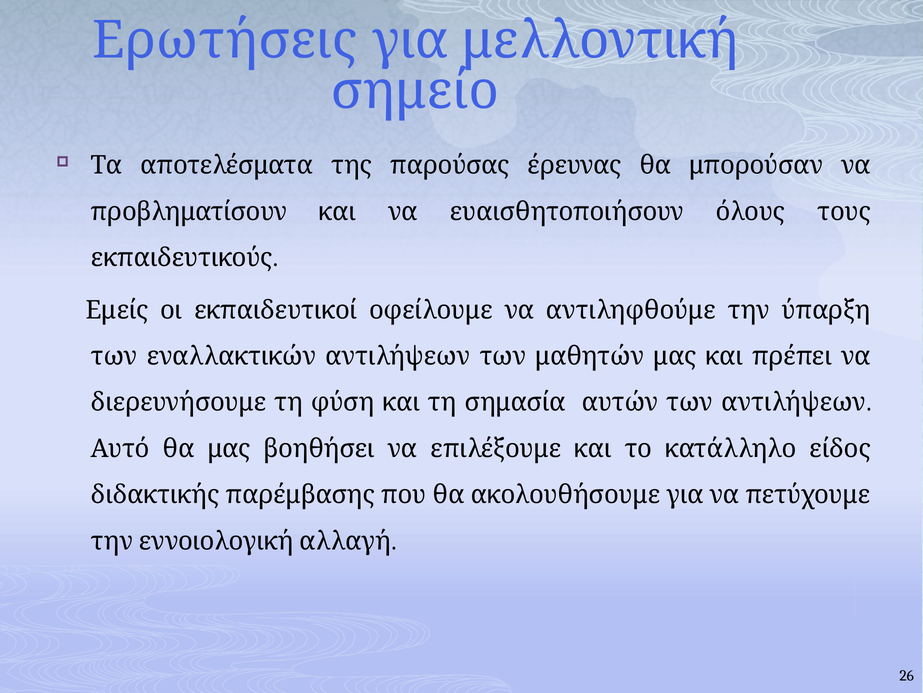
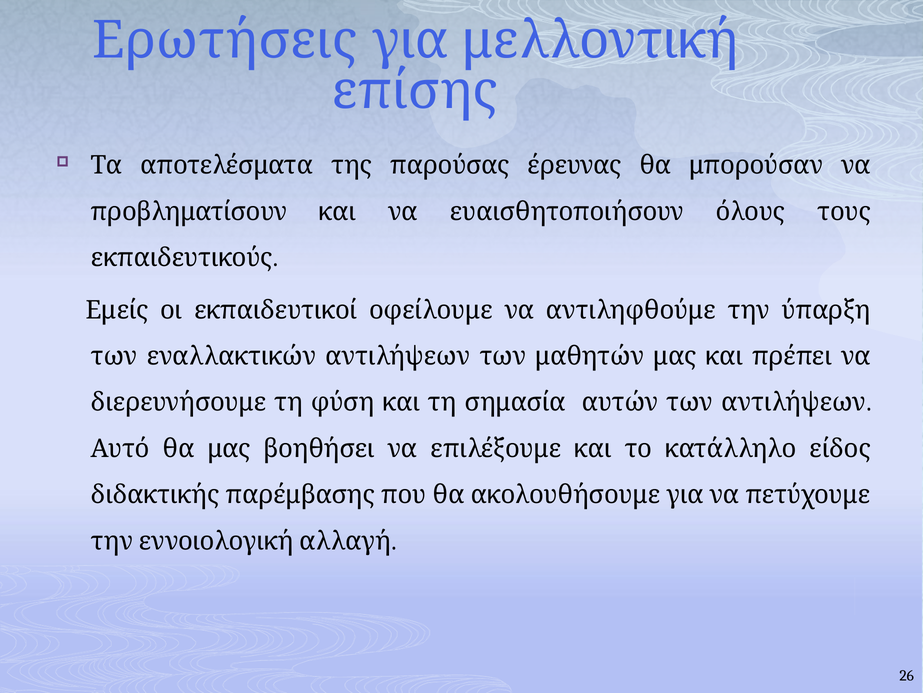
σημείο: σημείο -> επίσης
